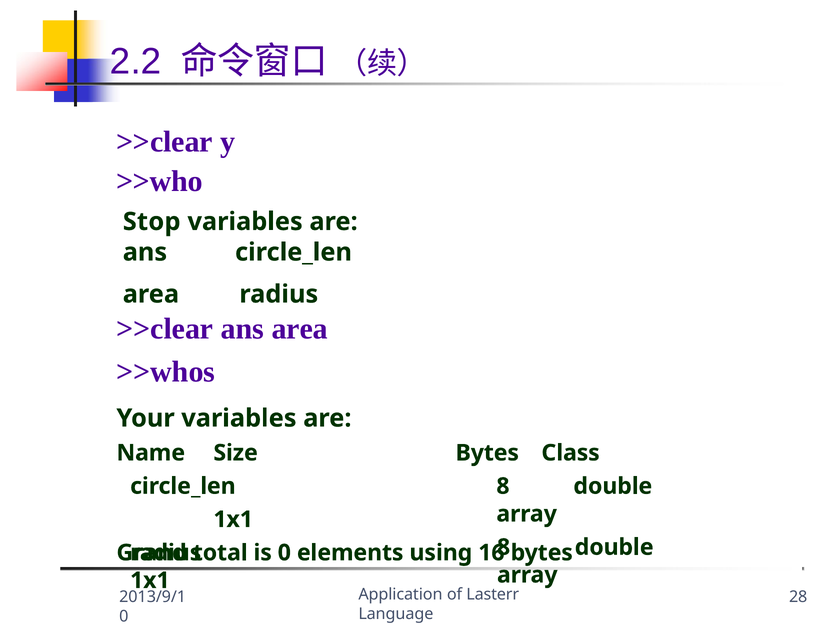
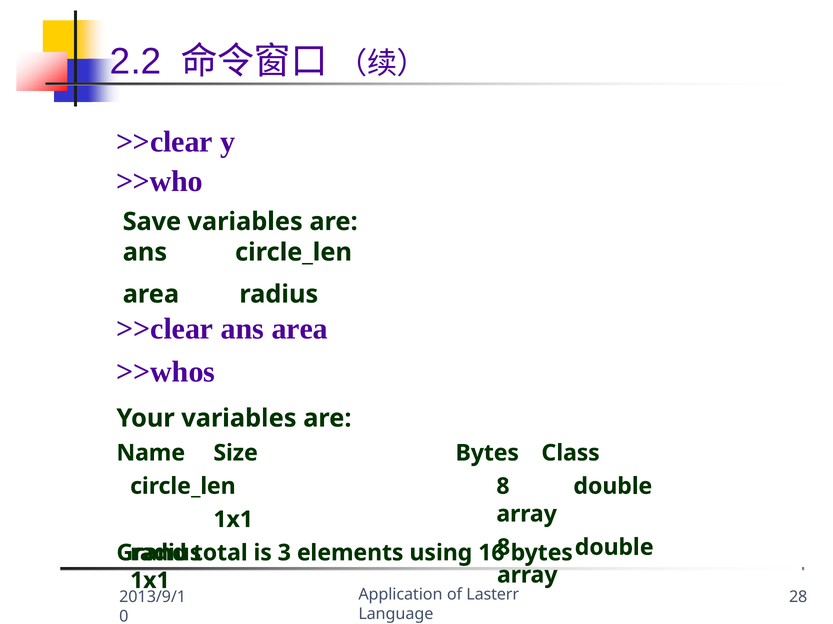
Stop: Stop -> Save
is 0: 0 -> 3
